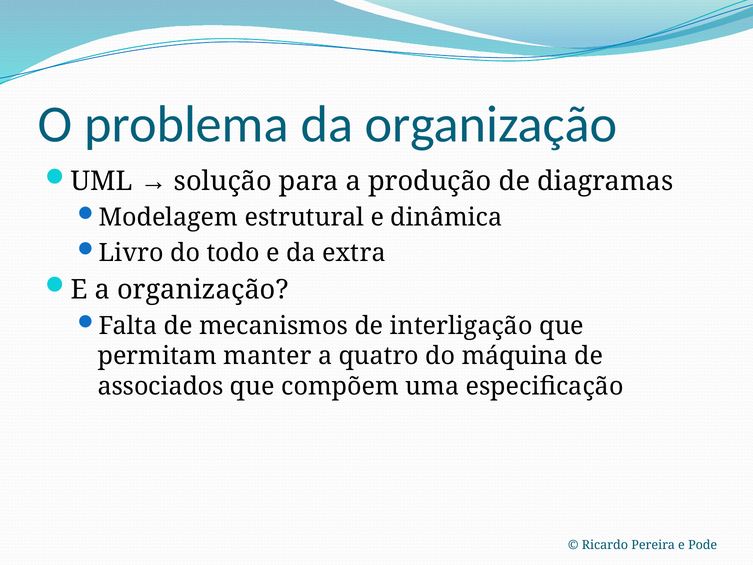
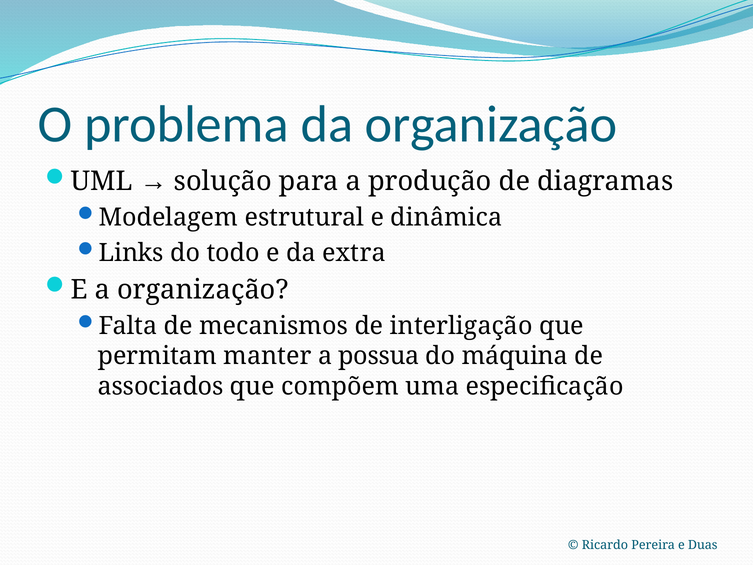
Livro: Livro -> Links
quatro: quatro -> possua
Pode: Pode -> Duas
